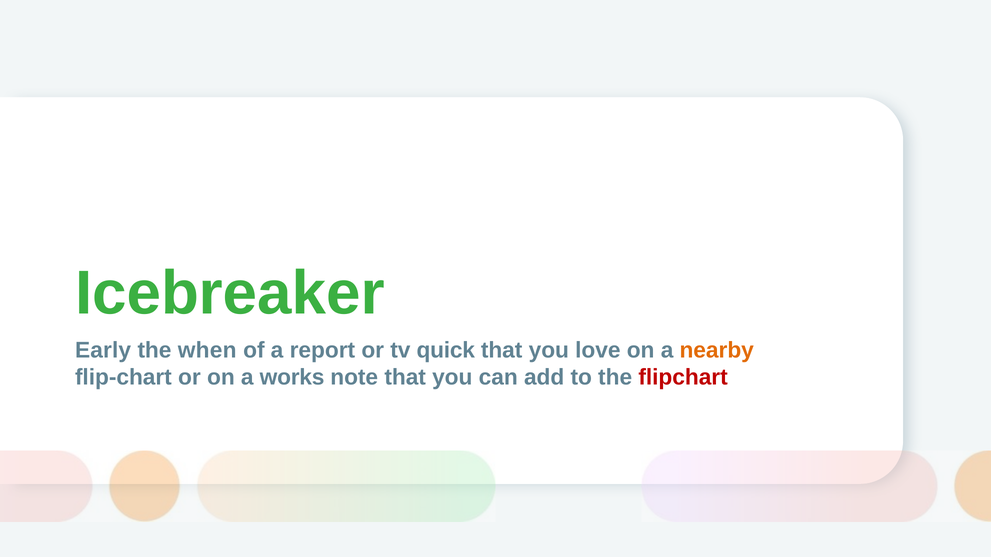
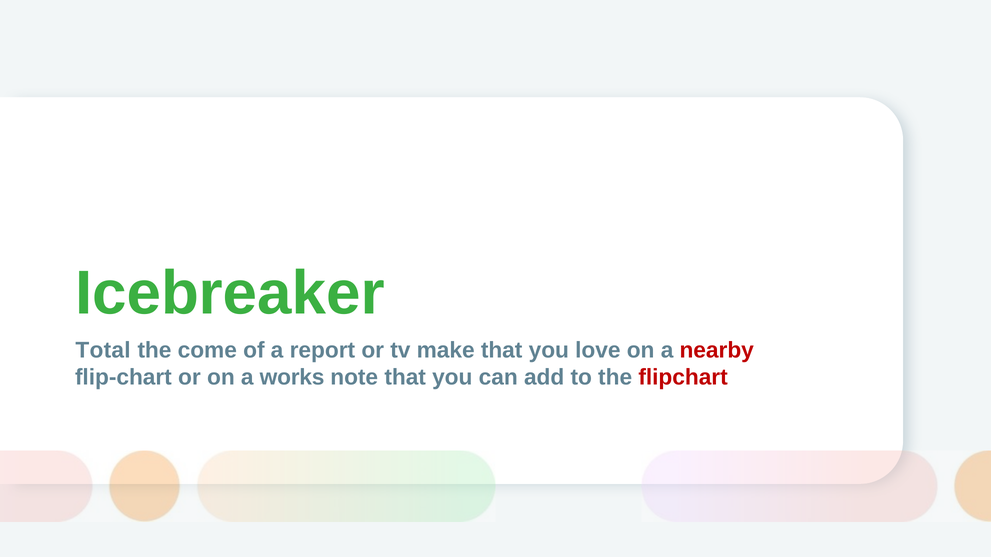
Early: Early -> Total
when: when -> come
quick: quick -> make
nearby colour: orange -> red
